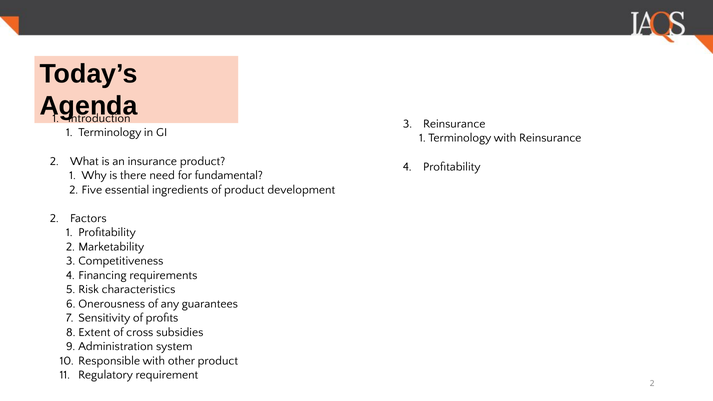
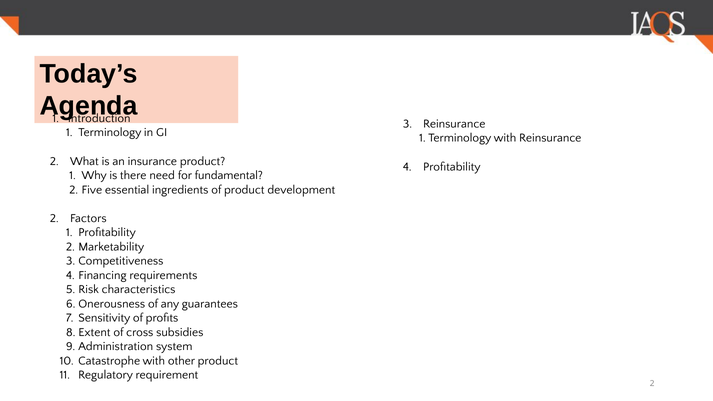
Responsible: Responsible -> Catastrophe
